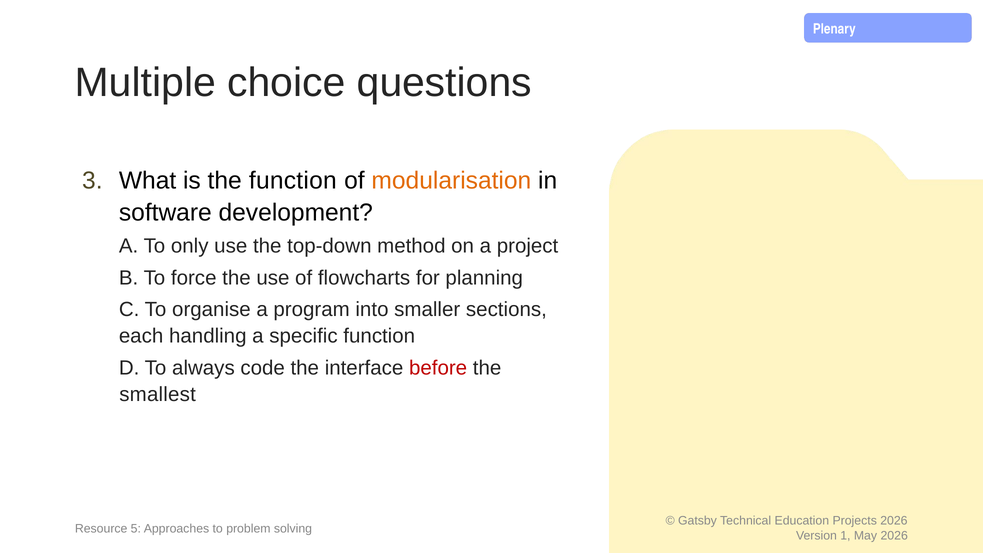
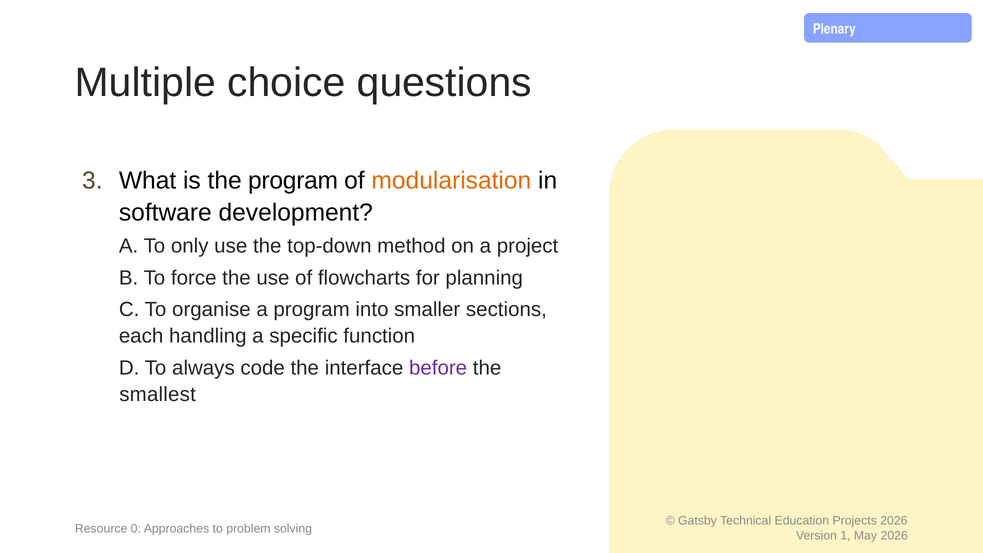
the function: function -> program
before colour: red -> purple
5: 5 -> 0
